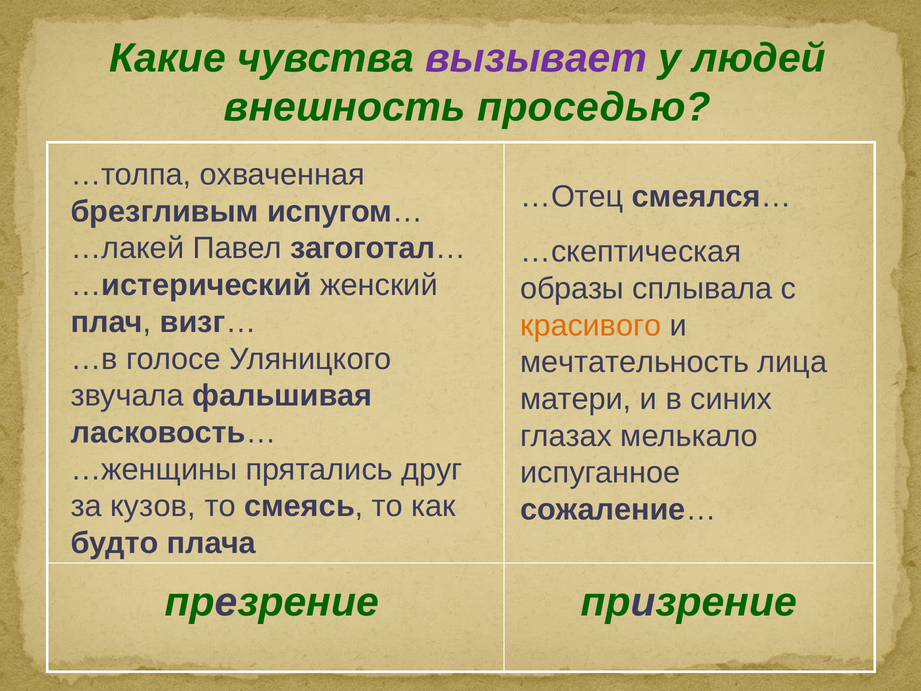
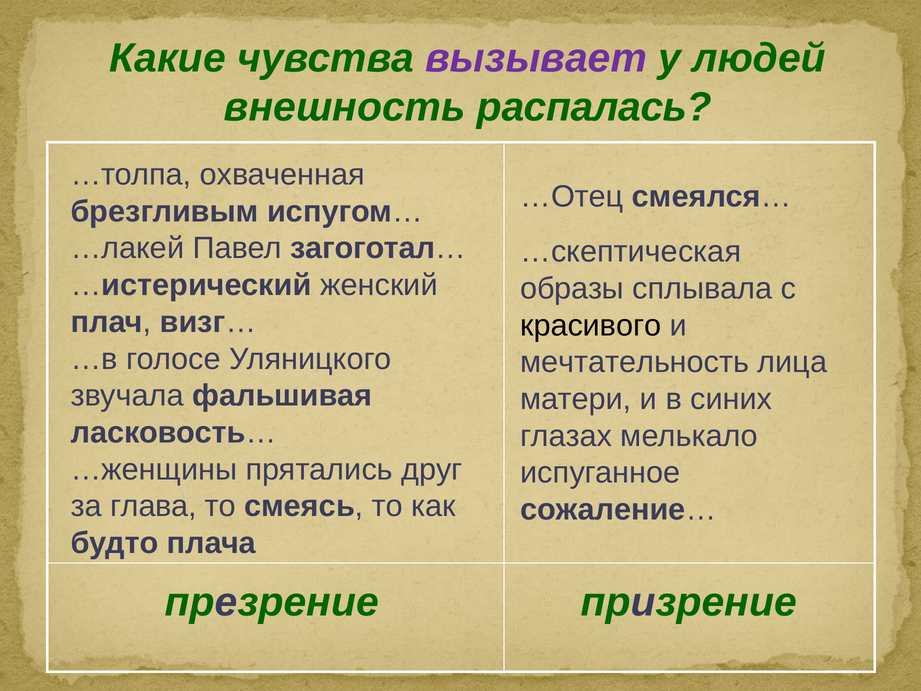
проседью: проседью -> распалась
красивого colour: orange -> black
кузов: кузов -> глава
